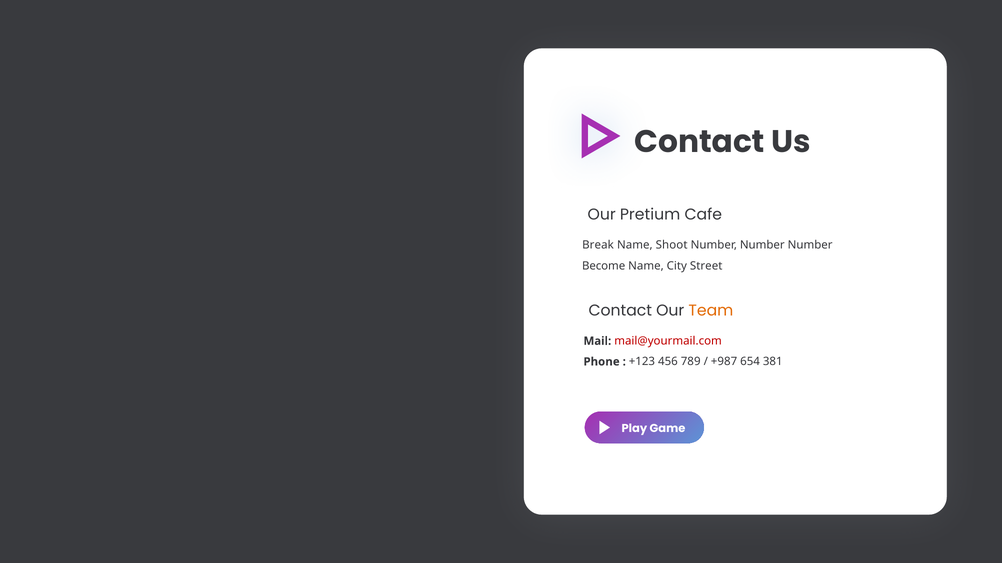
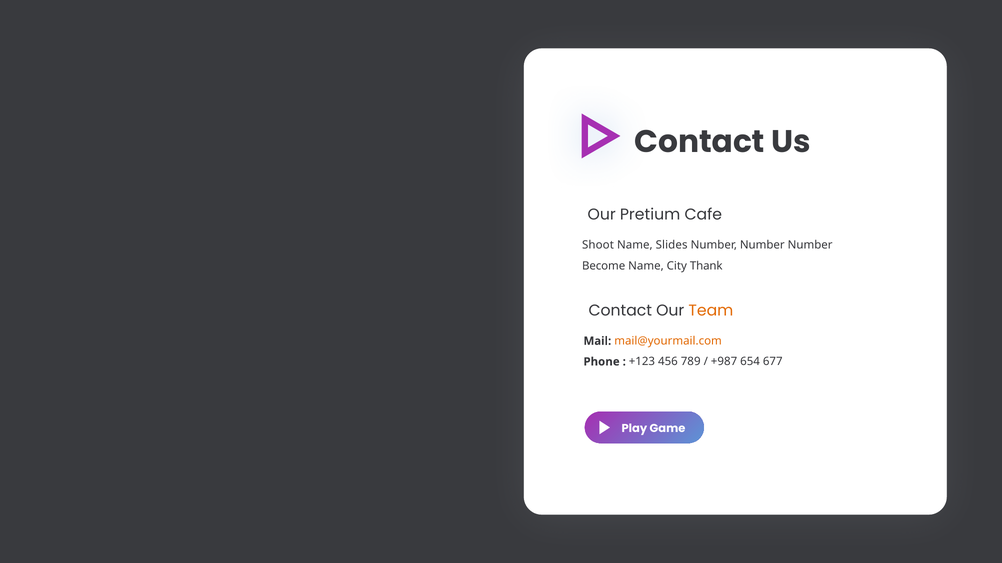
Break: Break -> Shoot
Shoot: Shoot -> Slides
Street: Street -> Thank
mail@yourmail.com colour: red -> orange
381: 381 -> 677
